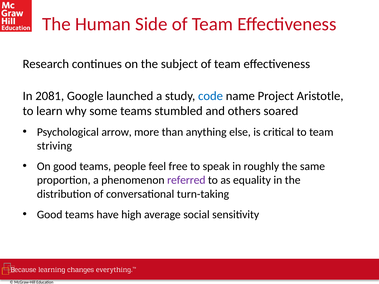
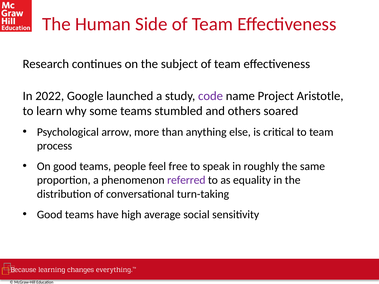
2081: 2081 -> 2022
code colour: blue -> purple
striving: striving -> process
